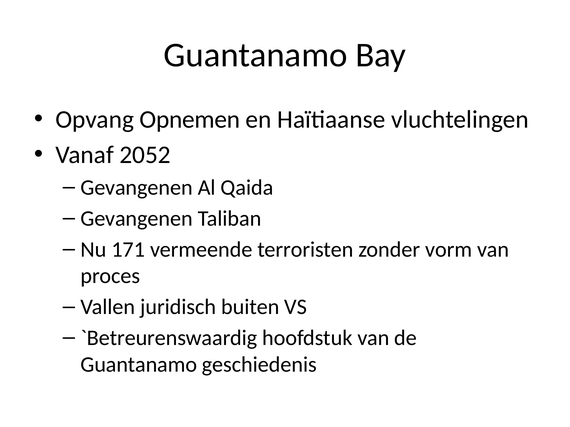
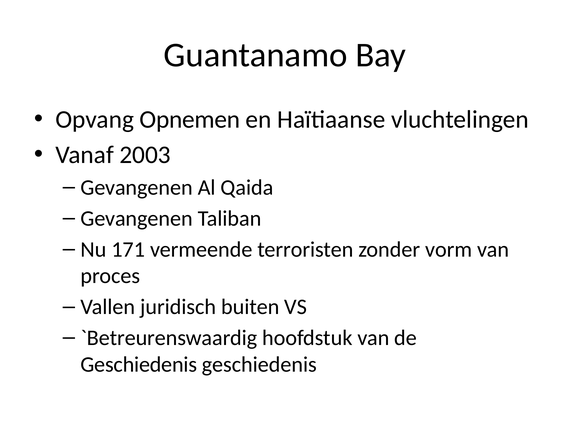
2052: 2052 -> 2003
Guantanamo at (139, 365): Guantanamo -> Geschiedenis
